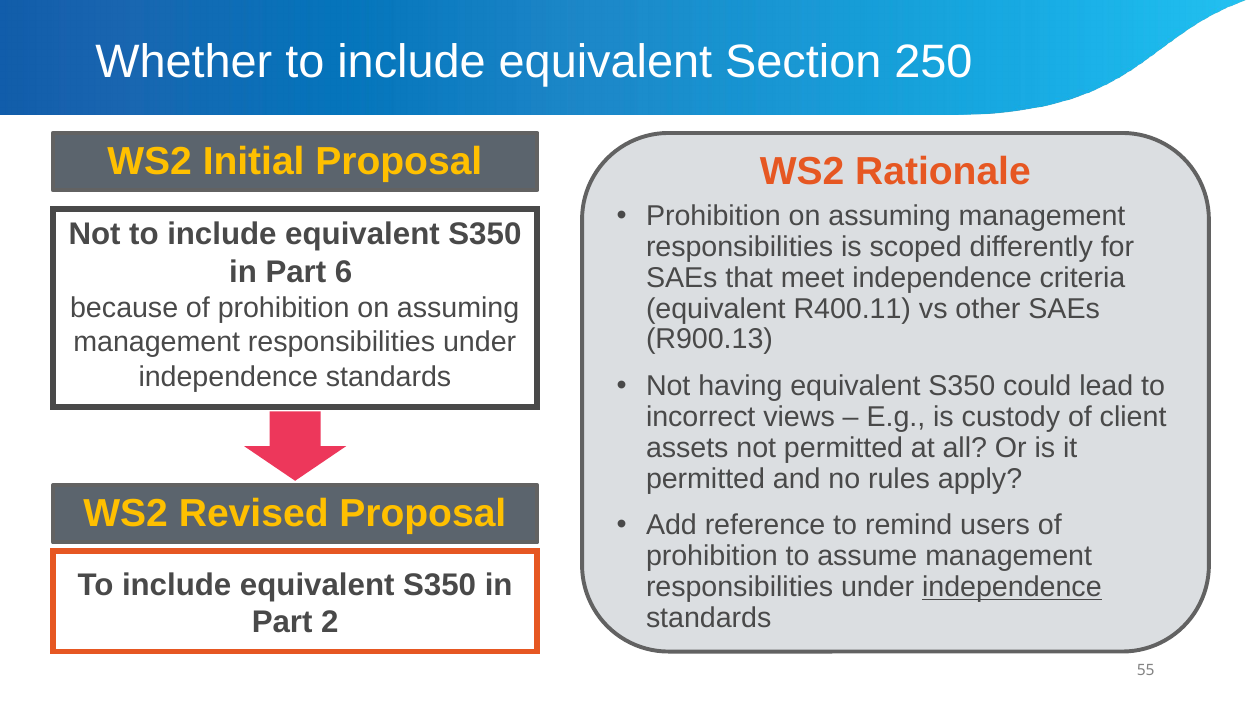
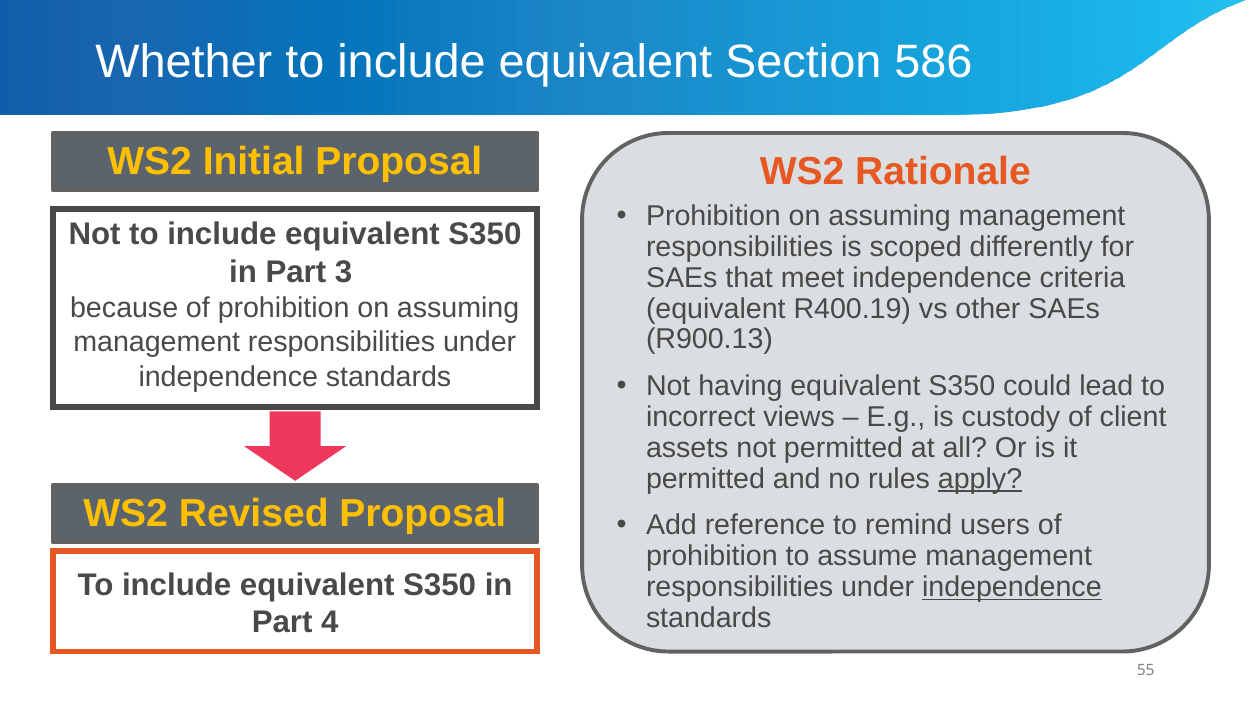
250: 250 -> 586
6: 6 -> 3
R400.11: R400.11 -> R400.19
apply underline: none -> present
2: 2 -> 4
